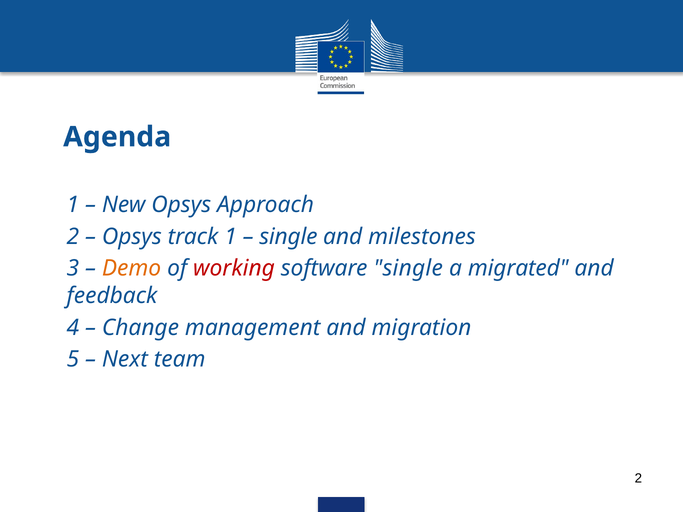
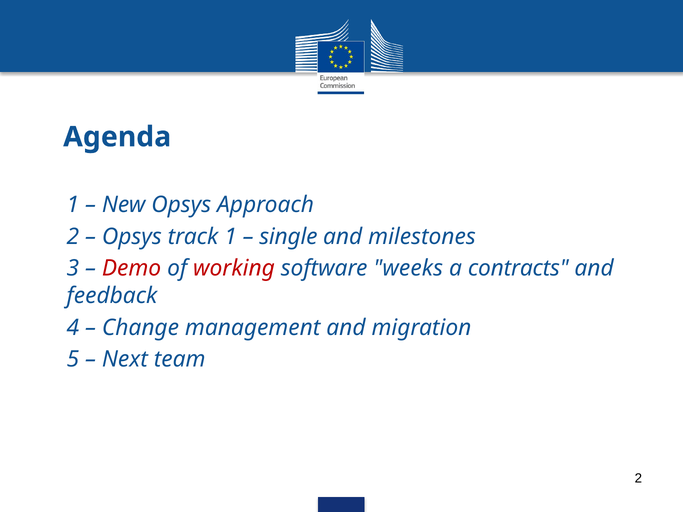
Demo colour: orange -> red
software single: single -> weeks
migrated: migrated -> contracts
